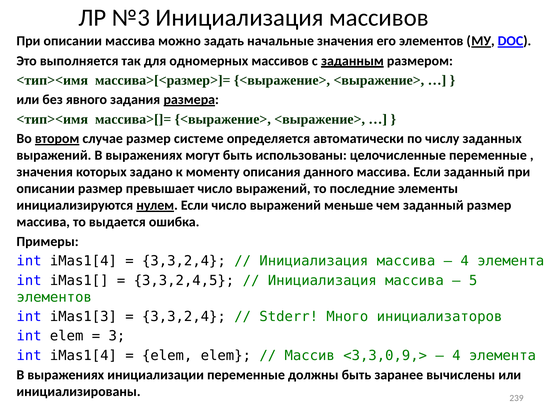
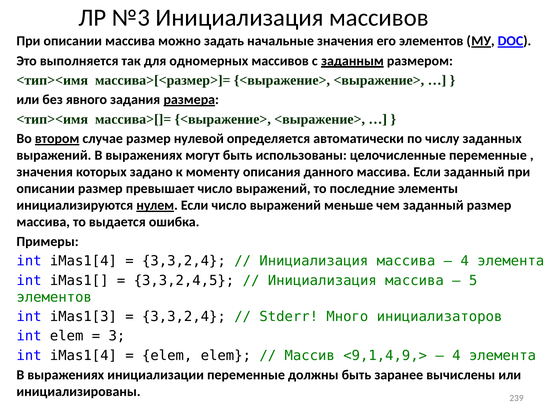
системе: системе -> нулевой
<3,3,0,9,>: <3,3,0,9,> -> <9,1,4,9,>
